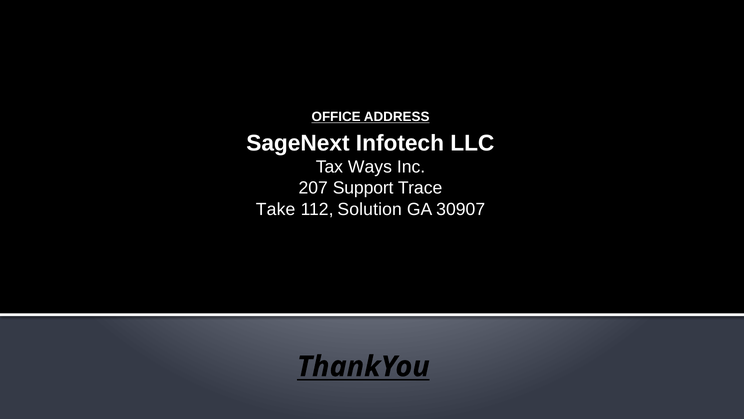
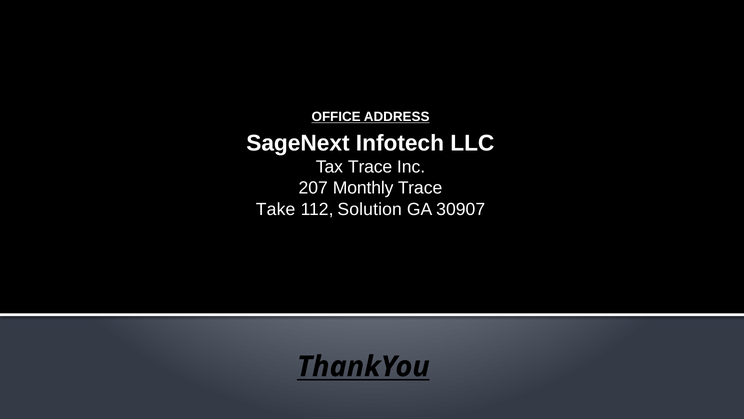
Tax Ways: Ways -> Trace
Support: Support -> Monthly
